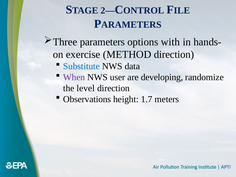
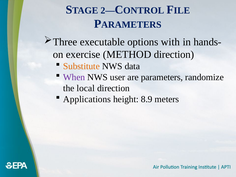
parameters: parameters -> executable
Substitute colour: blue -> orange
developing: developing -> parameters
level: level -> local
Observations: Observations -> Applications
1.7: 1.7 -> 8.9
